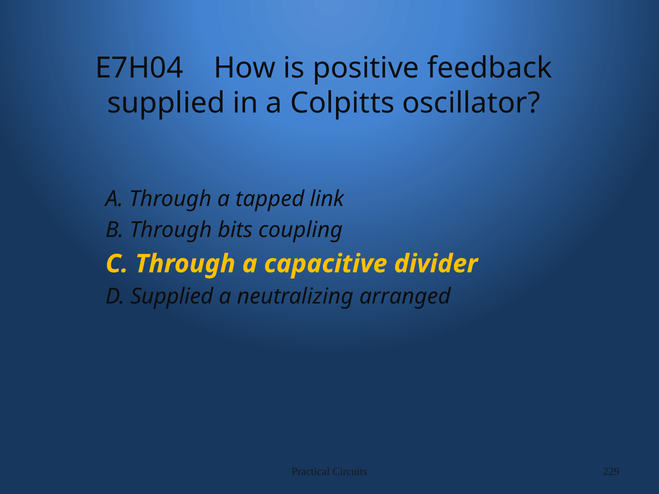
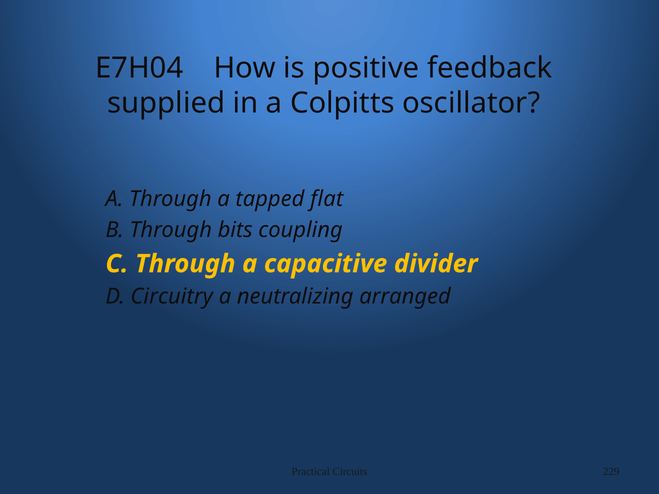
link: link -> flat
D Supplied: Supplied -> Circuitry
